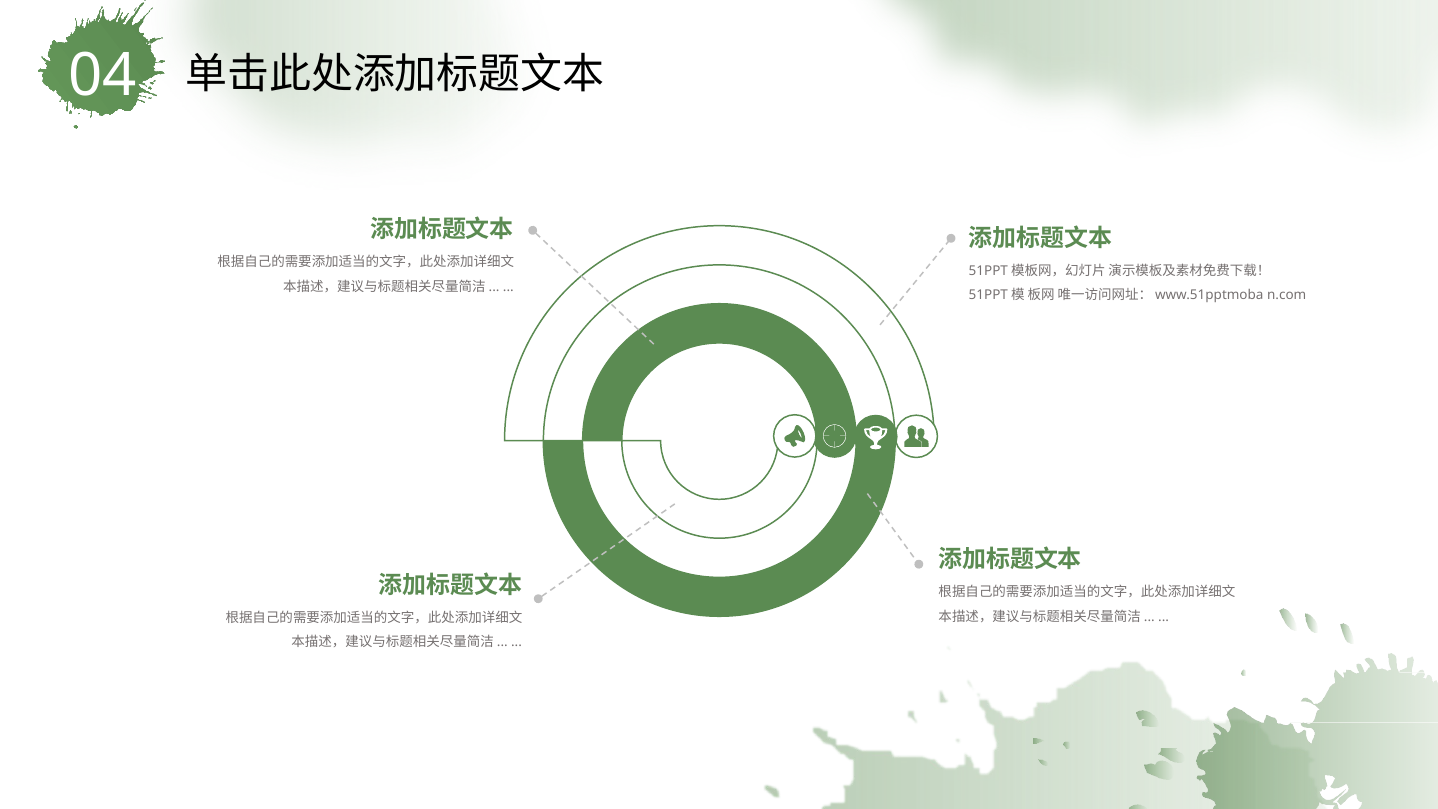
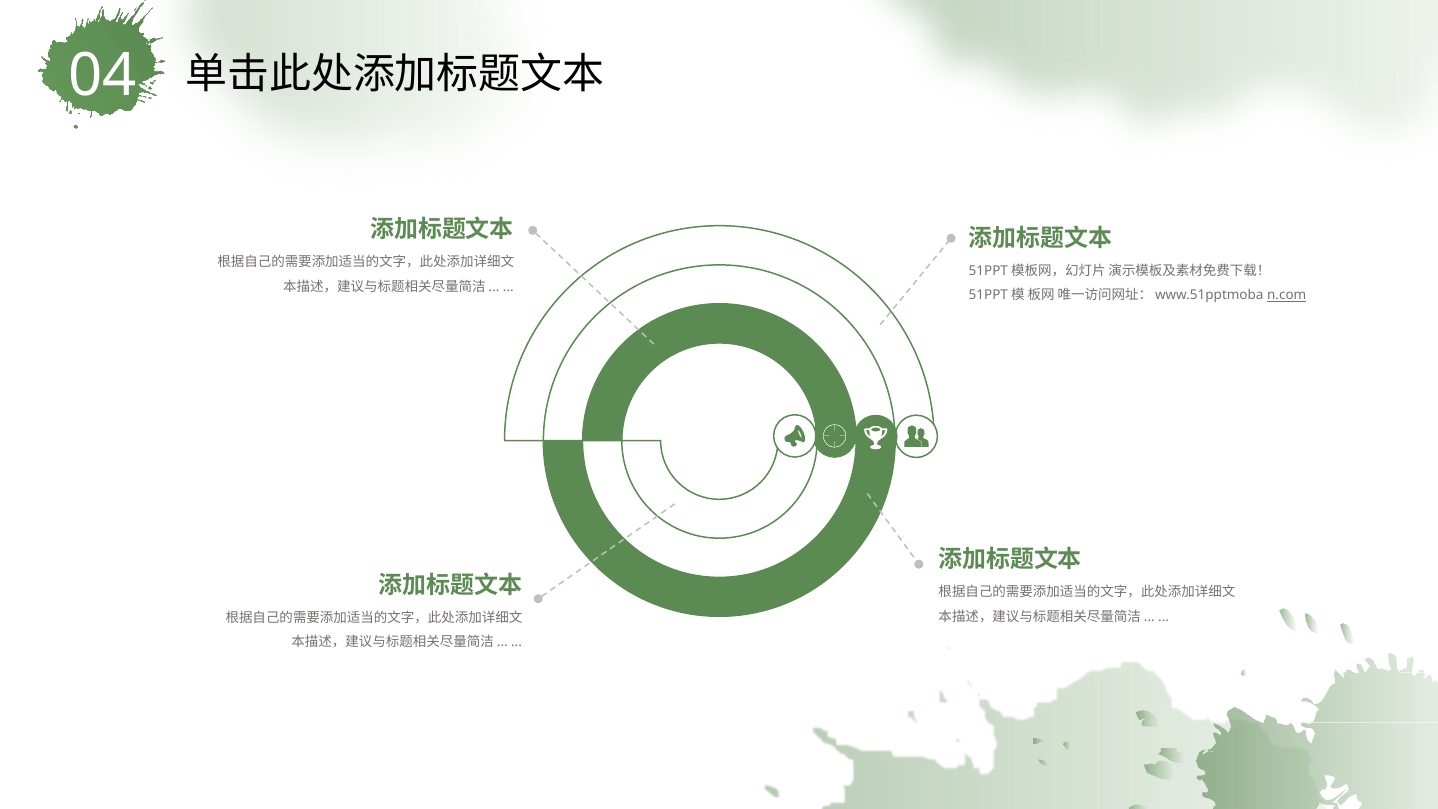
n.com underline: none -> present
